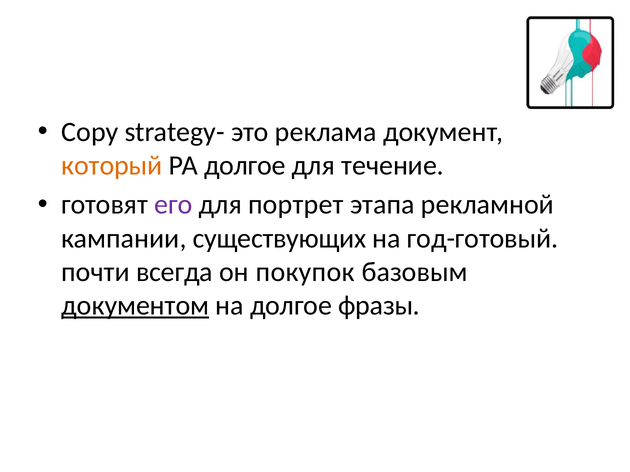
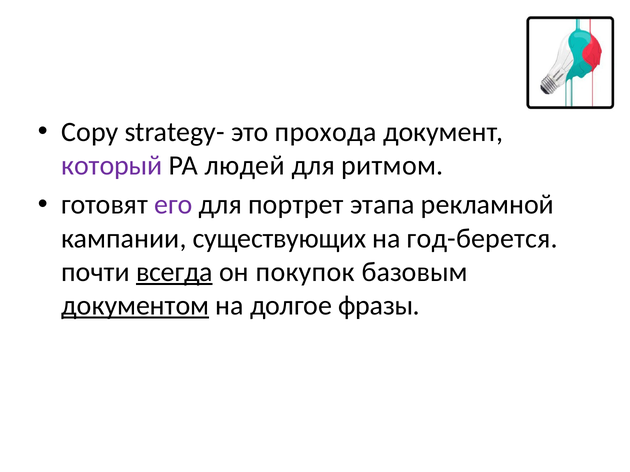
реклама: реклама -> прохода
который colour: orange -> purple
РА долгое: долгое -> людей
течение: течение -> ритмом
год-готовый: год-готовый -> год-берется
всегда underline: none -> present
